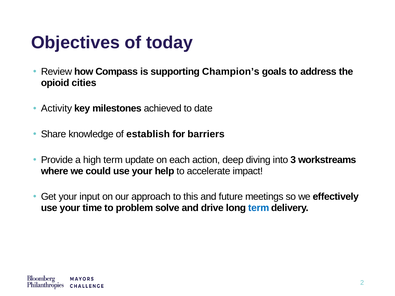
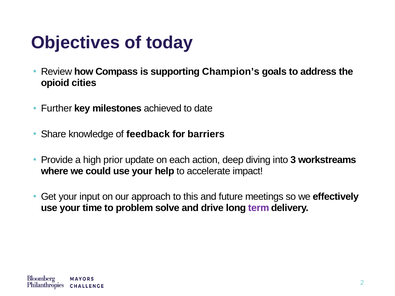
Activity: Activity -> Further
establish: establish -> feedback
high term: term -> prior
term at (259, 208) colour: blue -> purple
